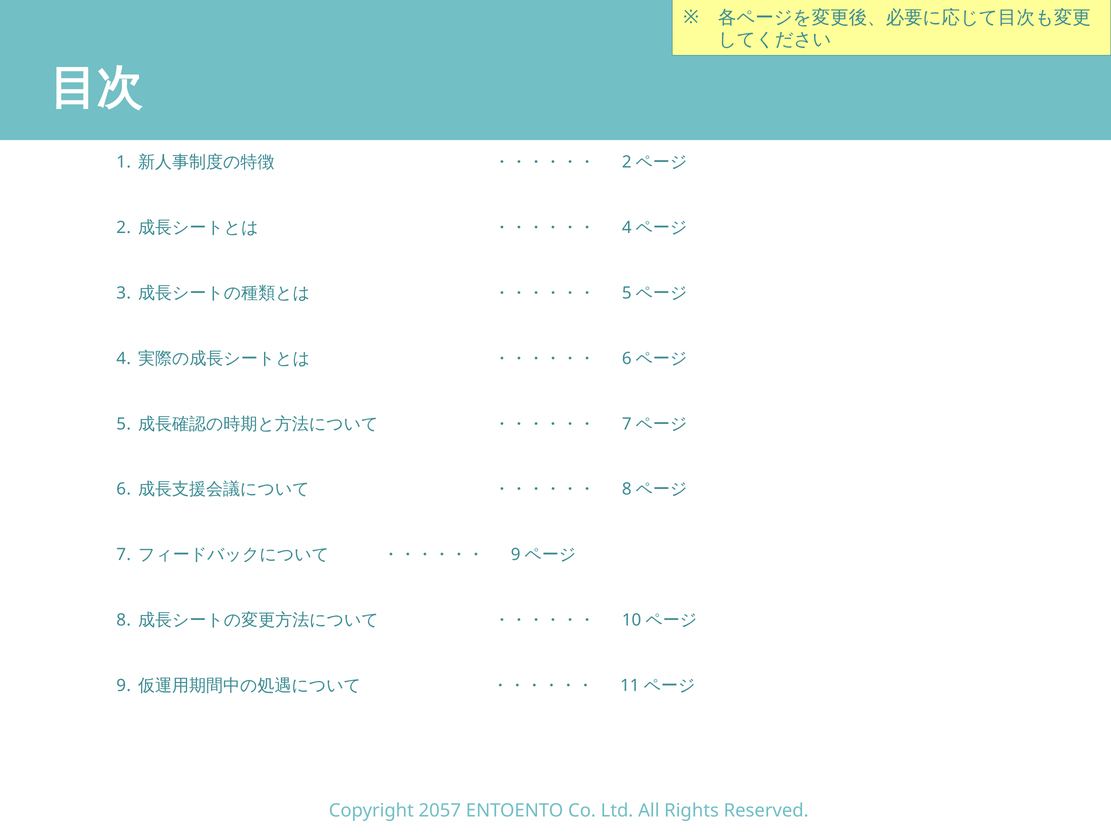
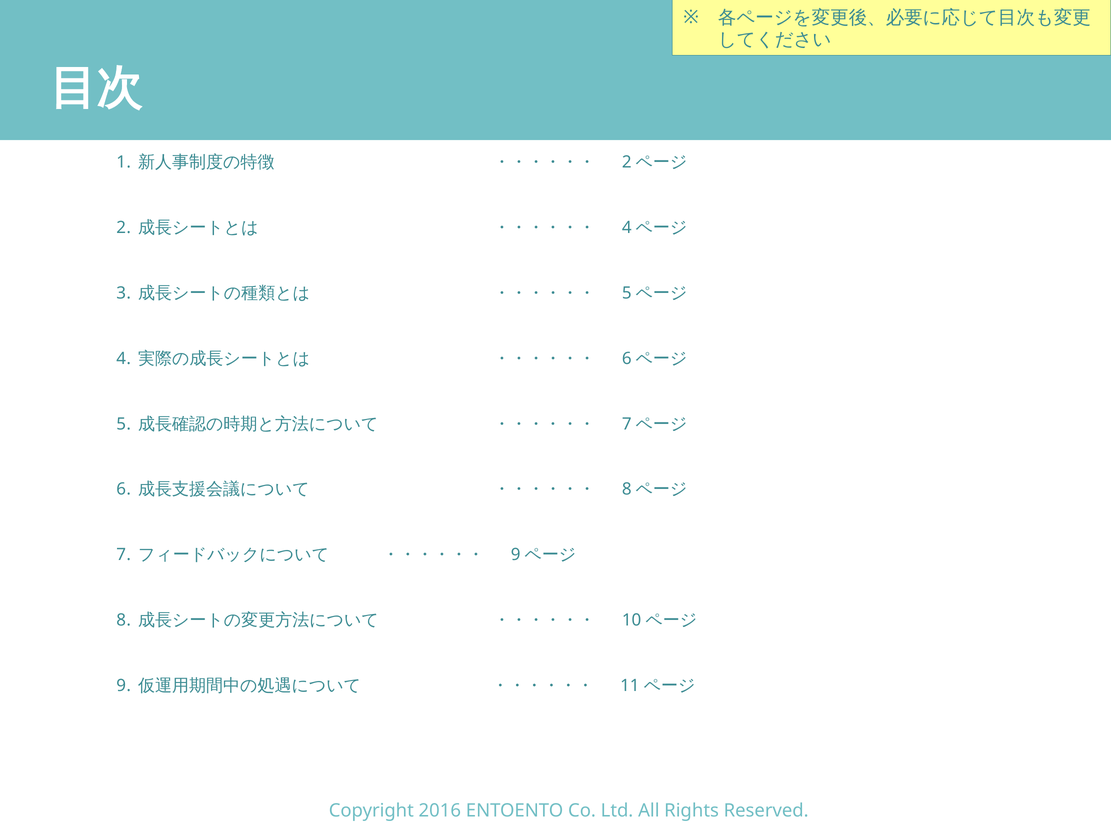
2057: 2057 -> 2016
